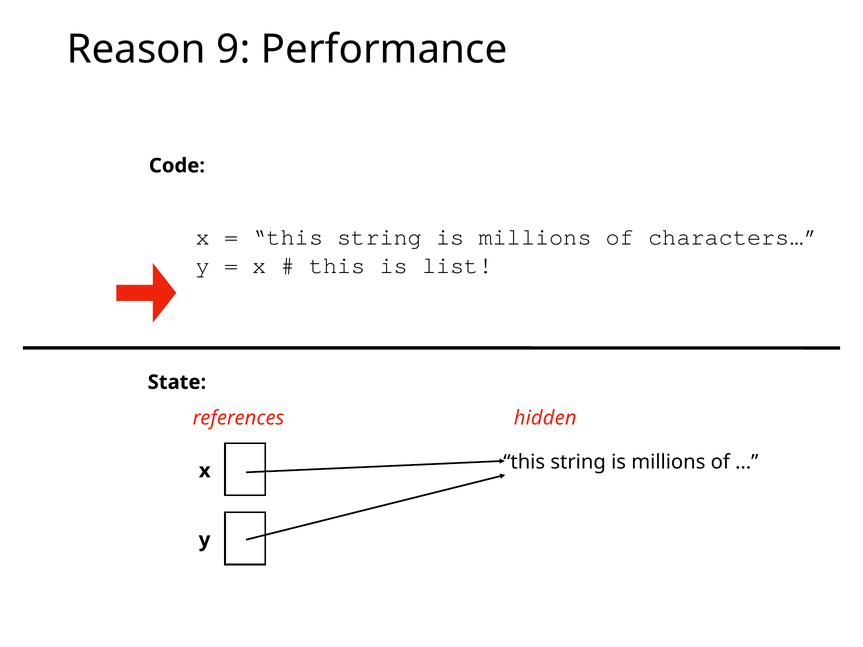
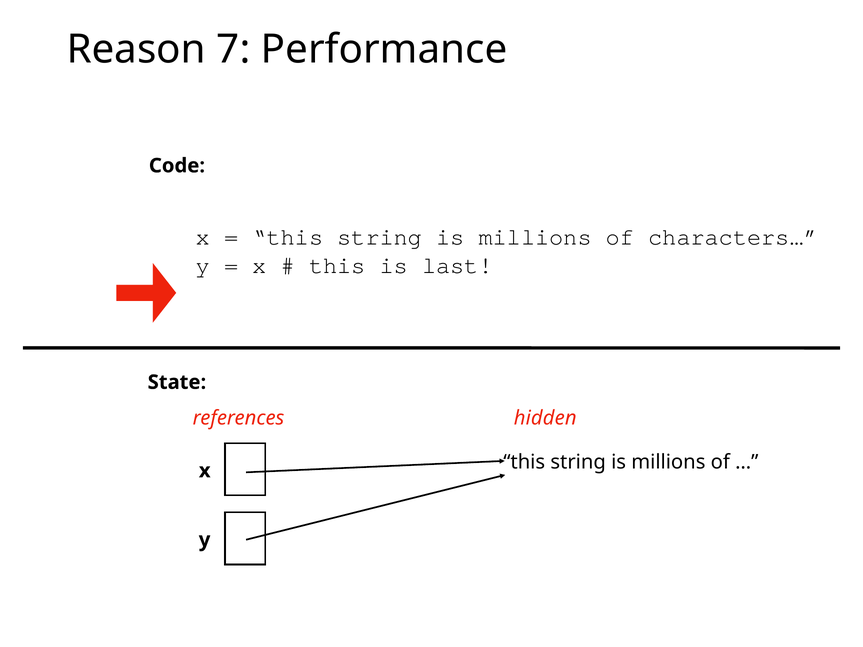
9: 9 -> 7
list: list -> last
